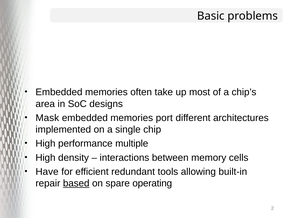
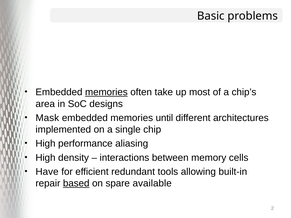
memories at (106, 92) underline: none -> present
port: port -> until
multiple: multiple -> aliasing
operating: operating -> available
